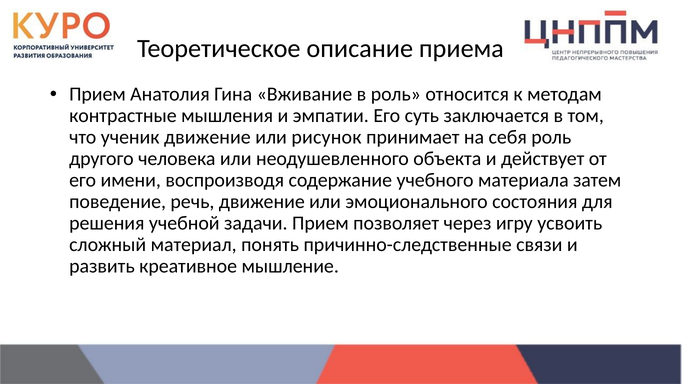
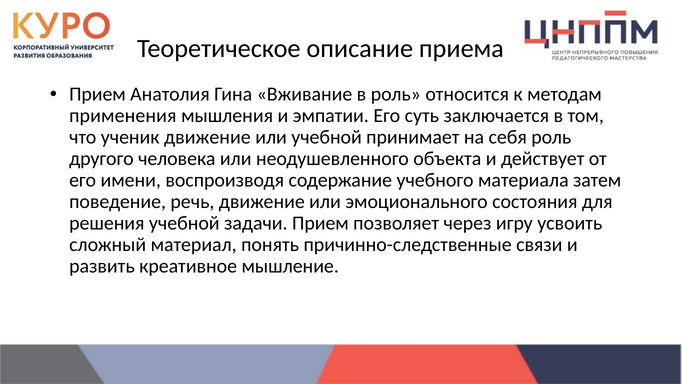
контрастные: контрастные -> применения
или рисунок: рисунок -> учебной
